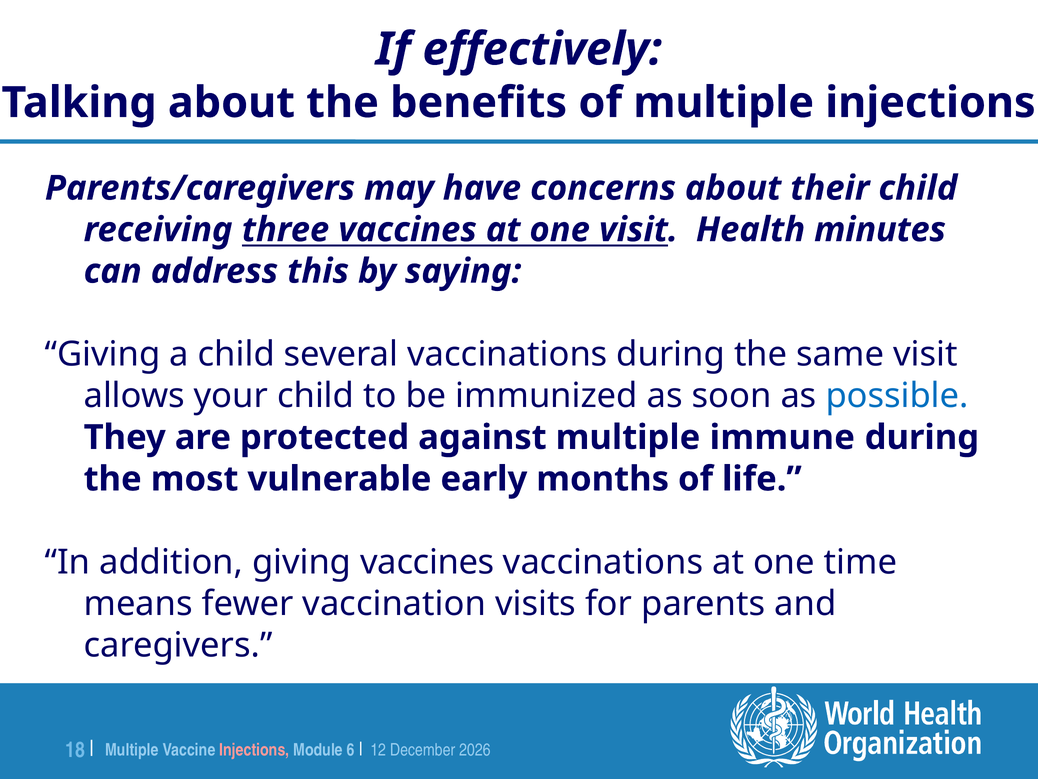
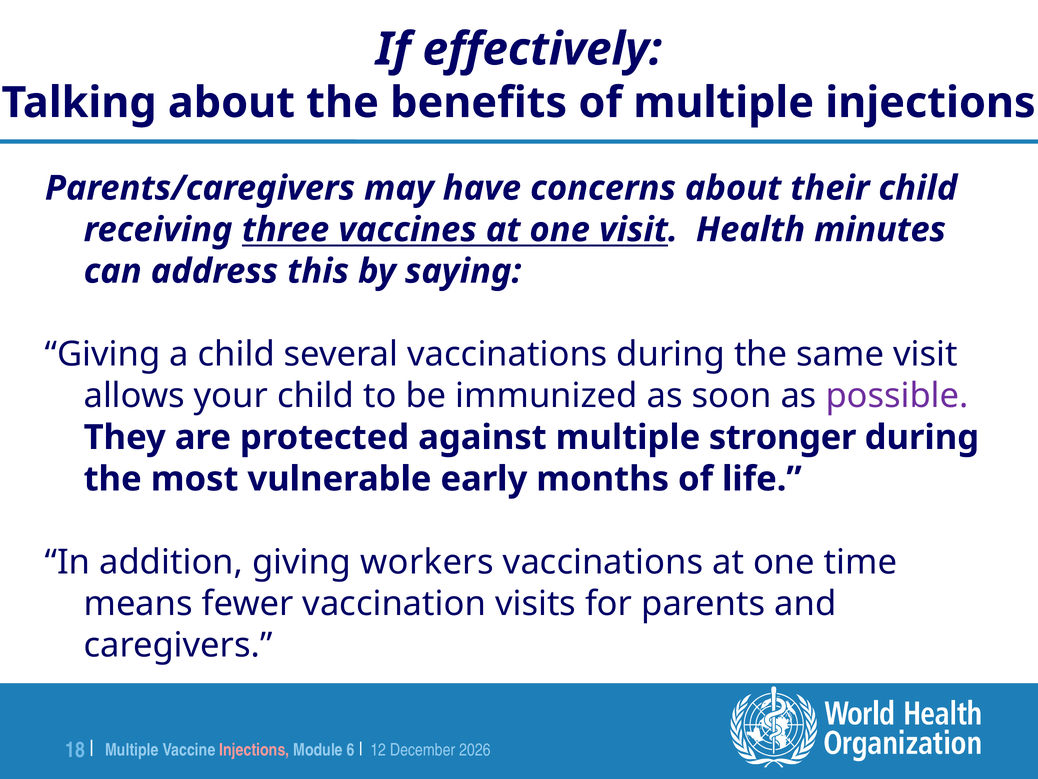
possible colour: blue -> purple
immune: immune -> stronger
giving vaccines: vaccines -> workers
